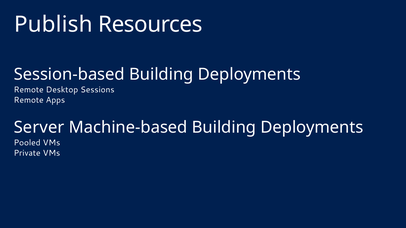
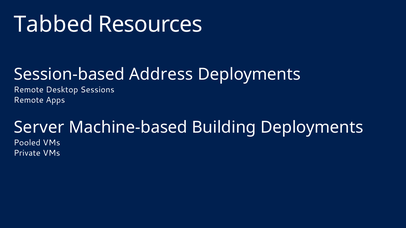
Publish: Publish -> Tabbed
Session-based Building: Building -> Address
